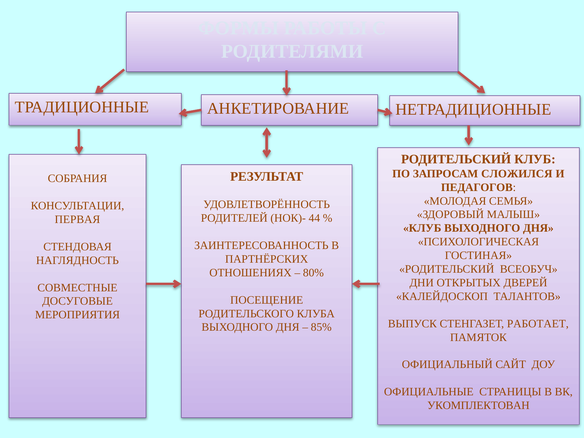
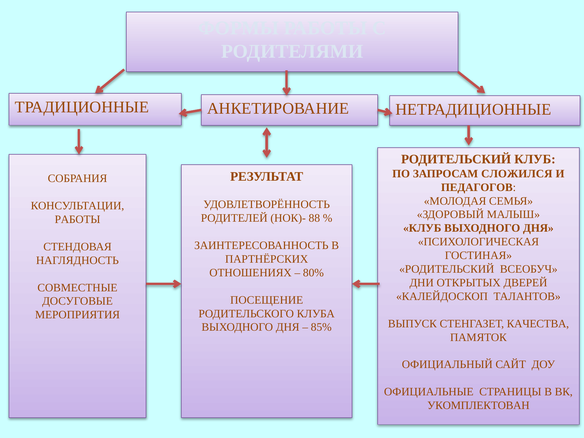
44: 44 -> 88
ПЕРВАЯ at (77, 219): ПЕРВАЯ -> РАБОТЫ
РАБОТАЕТ: РАБОТАЕТ -> КАЧЕСТВА
